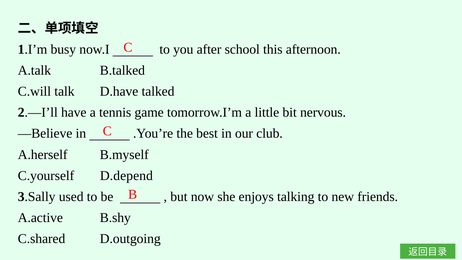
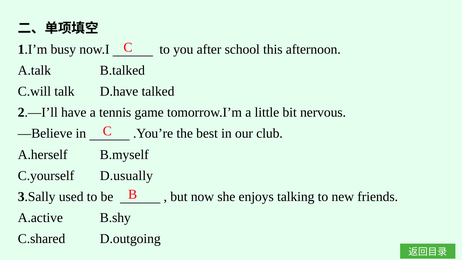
D.depend: D.depend -> D.usually
